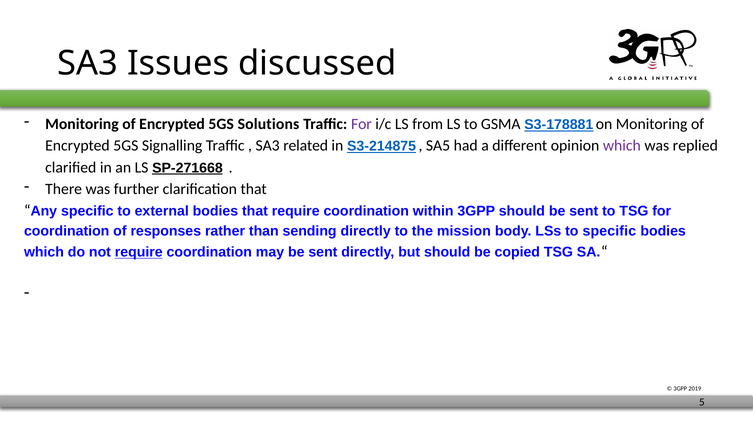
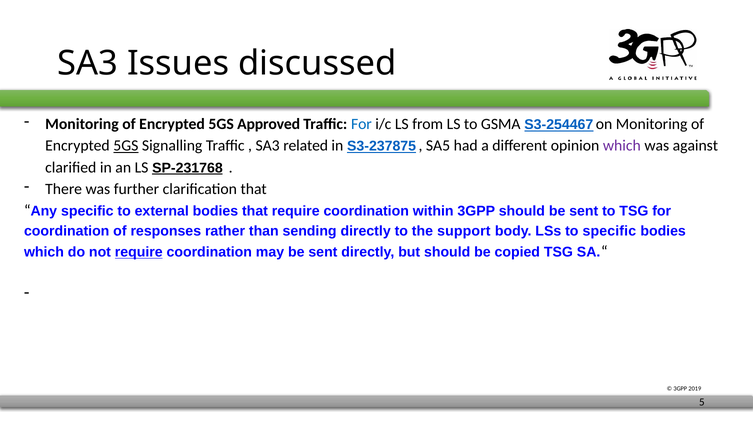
Solutions: Solutions -> Approved
For at (361, 124) colour: purple -> blue
S3-178881: S3-178881 -> S3-254467
5GS at (126, 146) underline: none -> present
S3-214875: S3-214875 -> S3-237875
replied: replied -> against
SP-271668: SP-271668 -> SP-231768
mission: mission -> support
